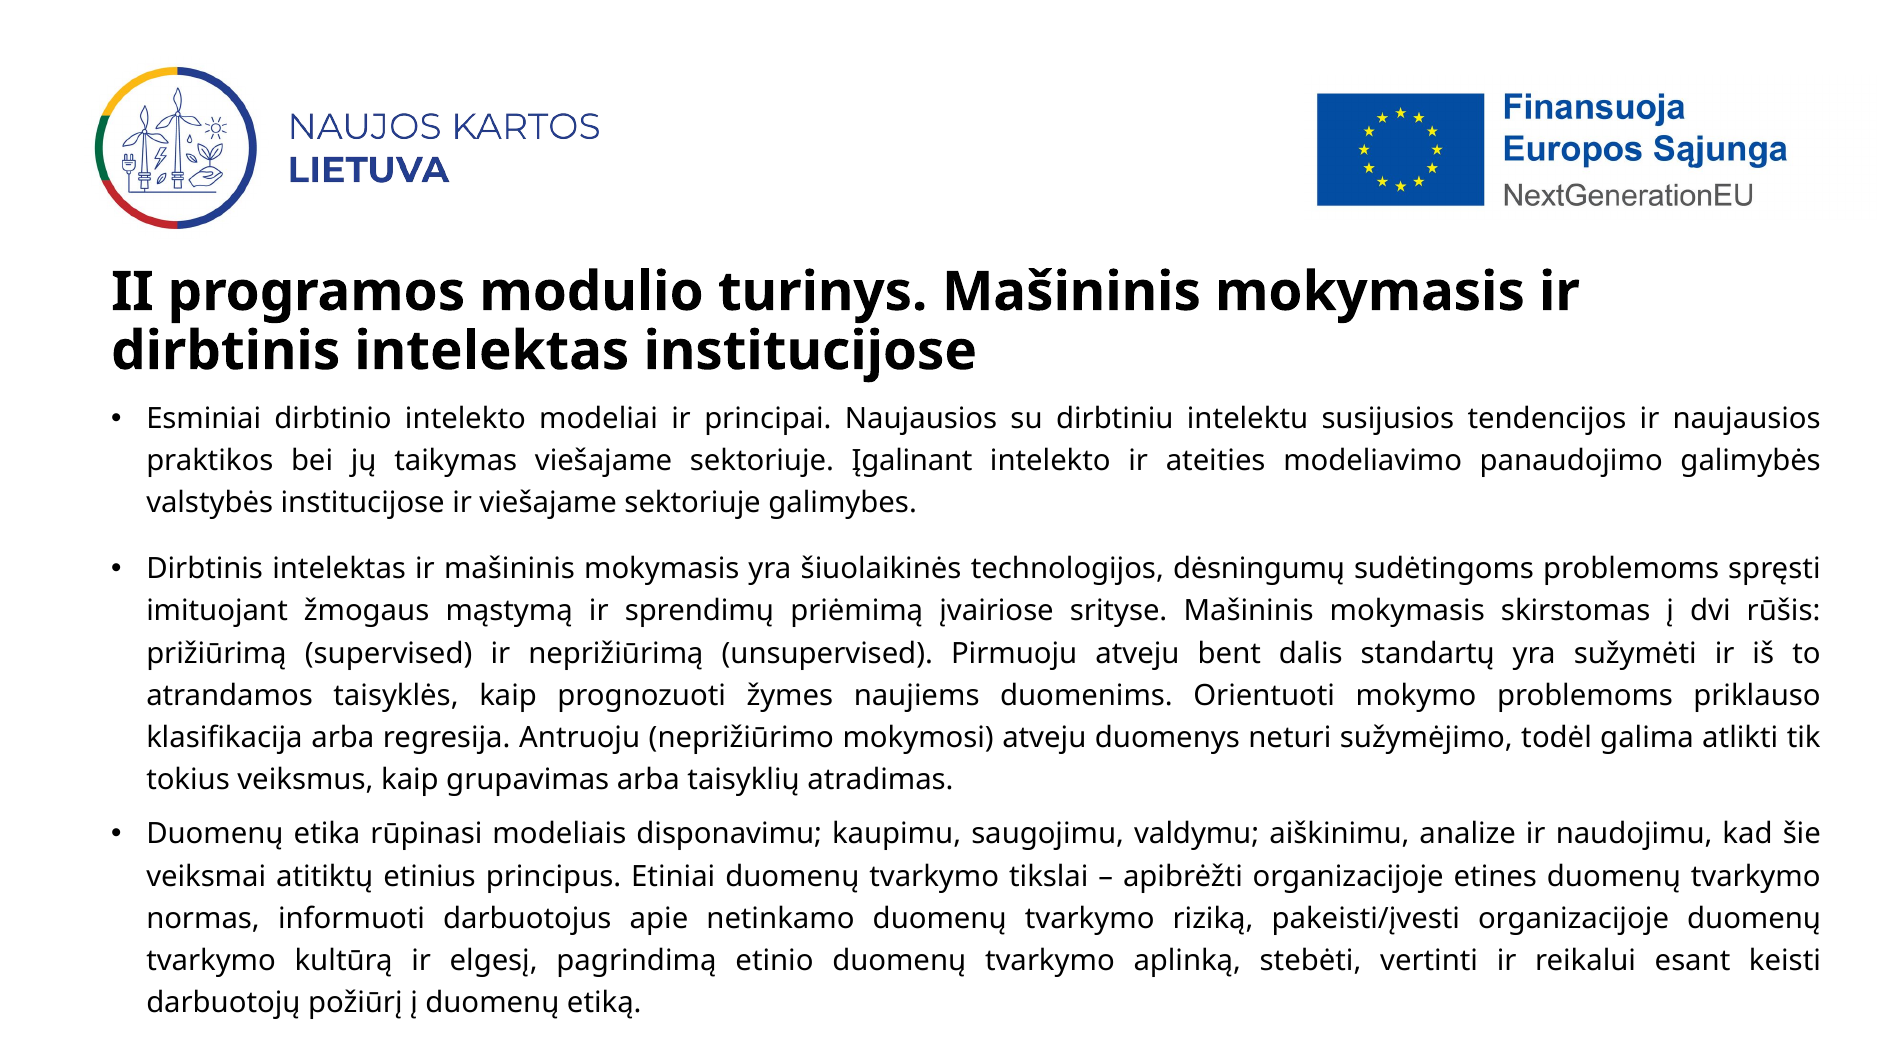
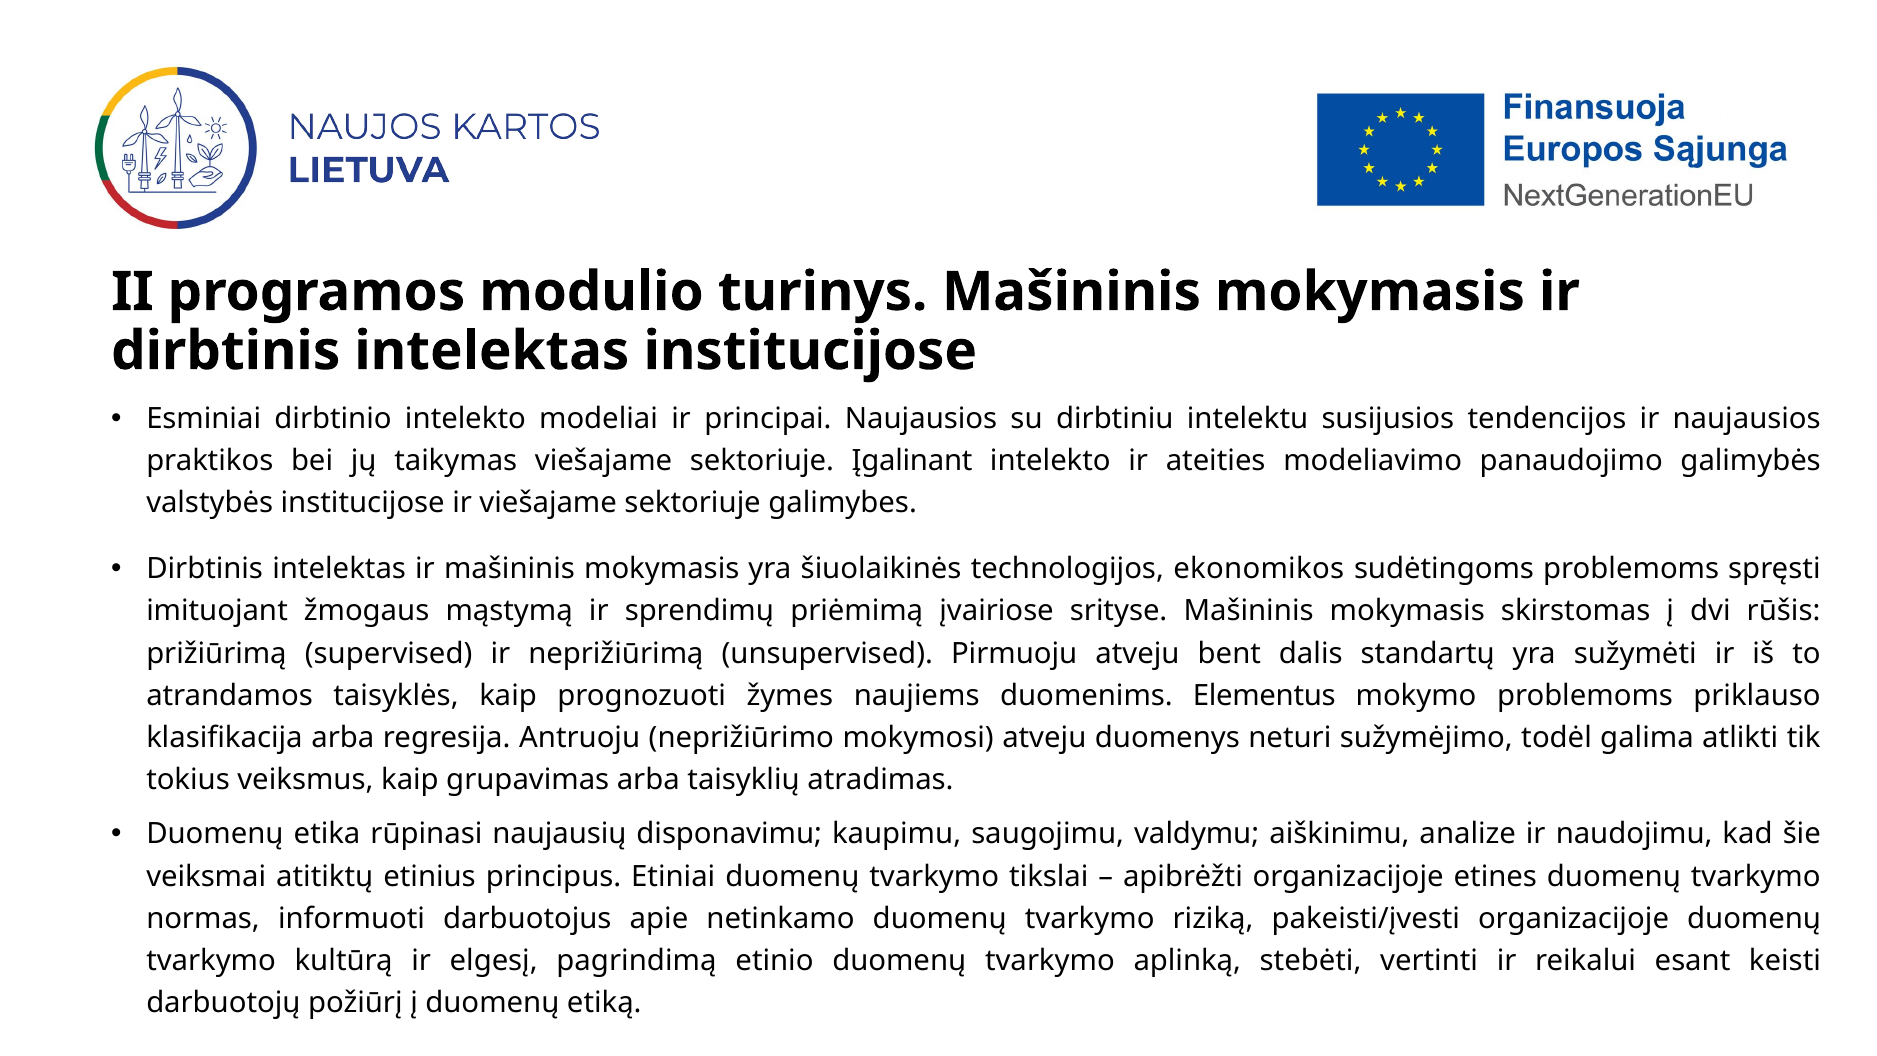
dėsningumų: dėsningumų -> ekonomikos
Orientuoti: Orientuoti -> Elementus
modeliais: modeliais -> naujausių
